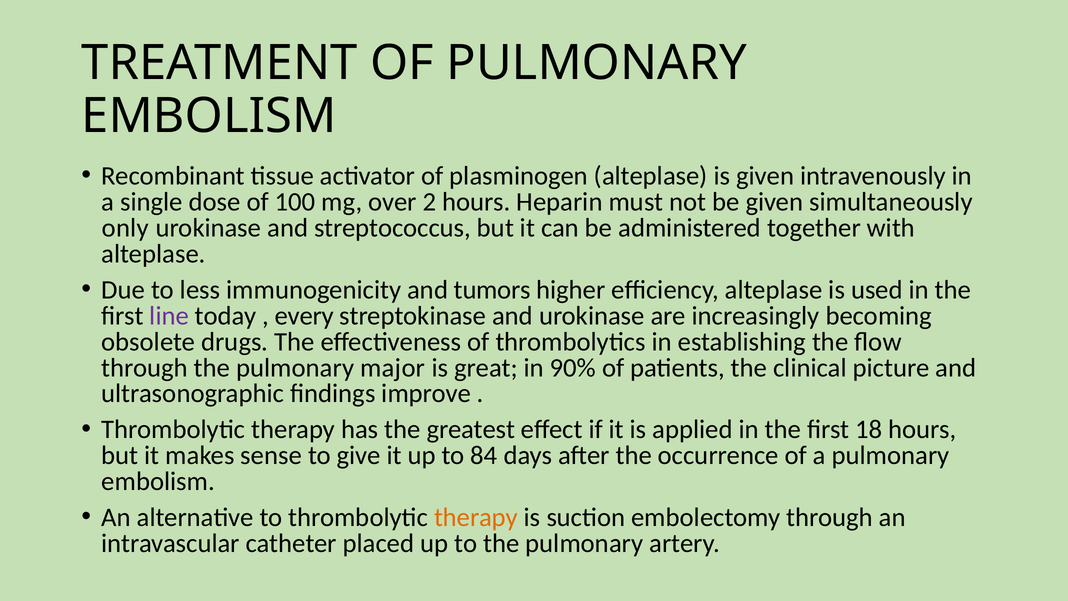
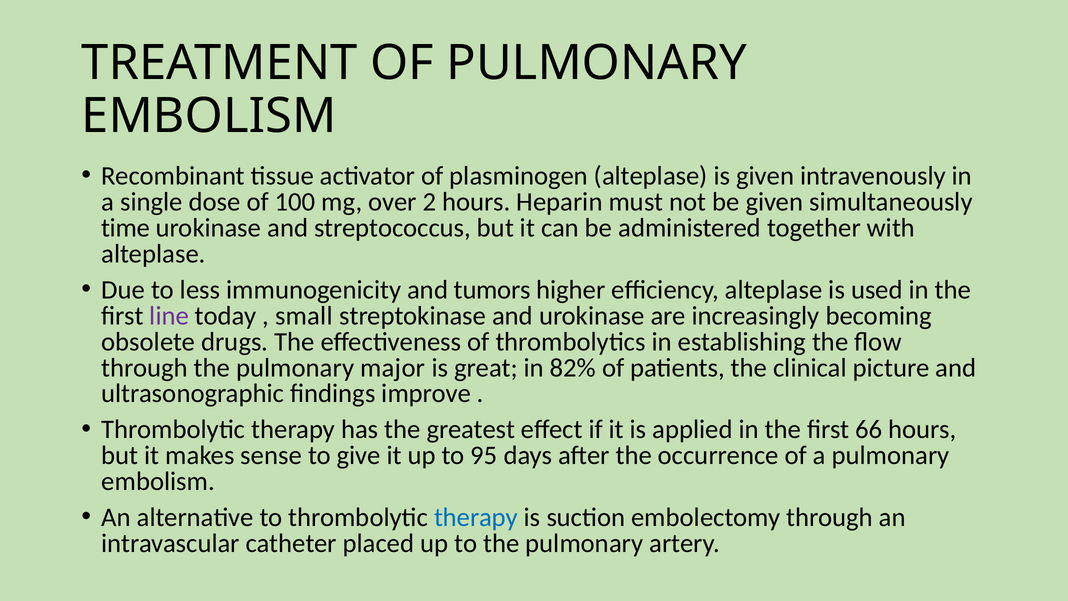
only: only -> time
every: every -> small
90%: 90% -> 82%
18: 18 -> 66
84: 84 -> 95
therapy at (476, 517) colour: orange -> blue
